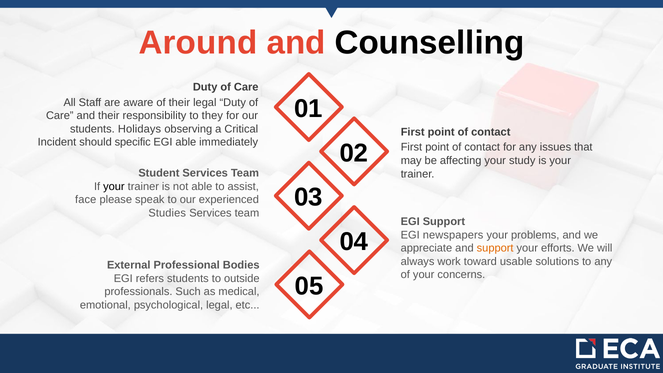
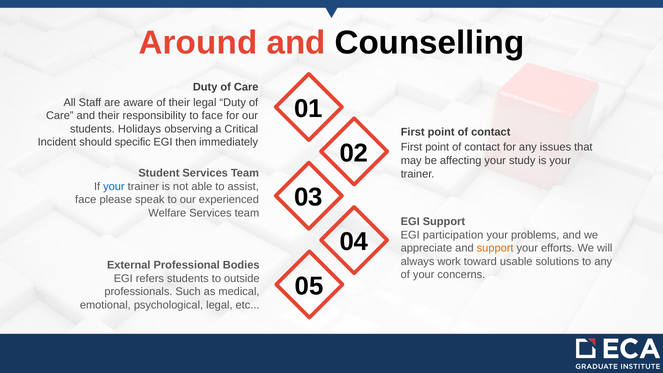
to they: they -> face
EGI able: able -> then
your at (114, 187) colour: black -> blue
Studies: Studies -> Welfare
newspapers: newspapers -> participation
